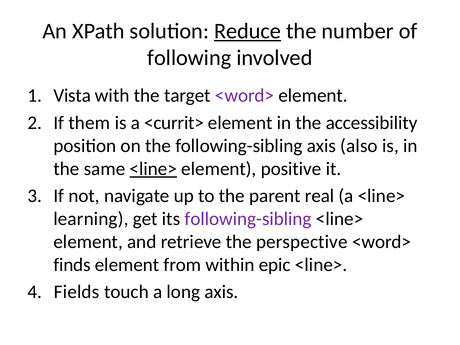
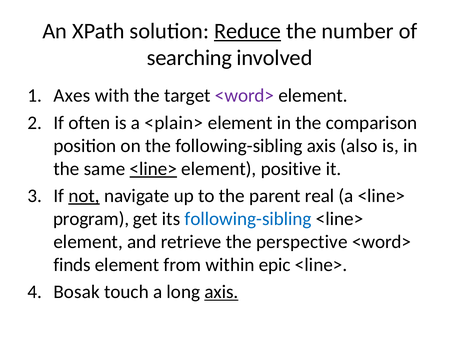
following: following -> searching
Vista: Vista -> Axes
them: them -> often
<currit>: <currit> -> <plain>
accessibility: accessibility -> comparison
not underline: none -> present
learning: learning -> program
following-sibling at (248, 219) colour: purple -> blue
Fields: Fields -> Bosak
axis at (221, 292) underline: none -> present
